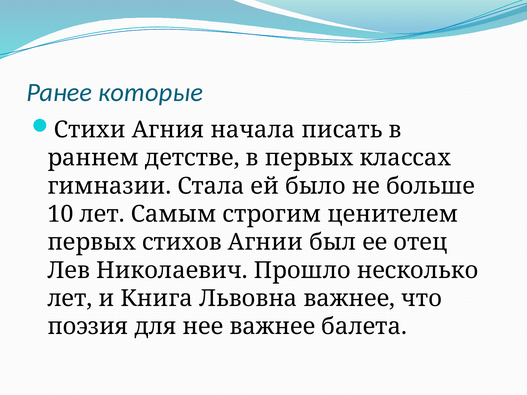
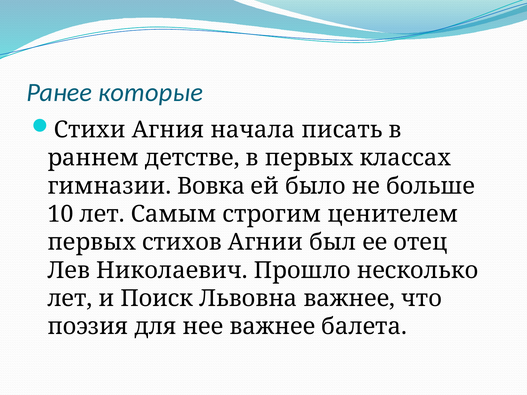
Стала: Стала -> Вовка
Книга: Книга -> Поиск
